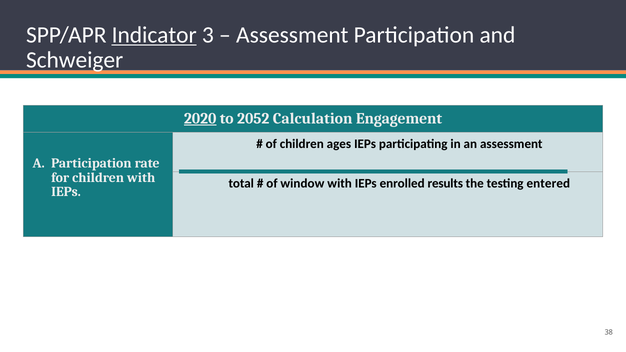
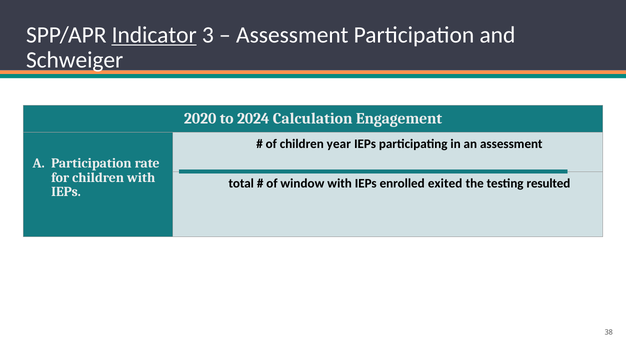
2020 underline: present -> none
2052: 2052 -> 2024
ages: ages -> year
results: results -> exited
entered: entered -> resulted
